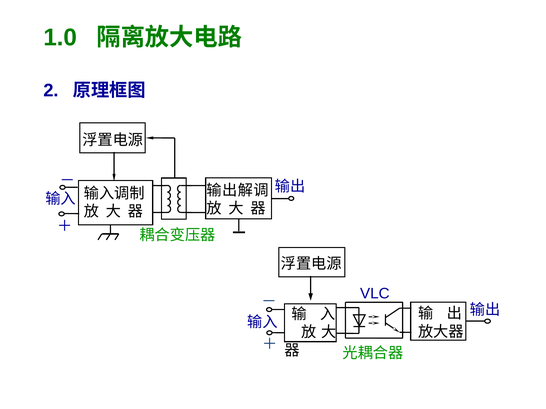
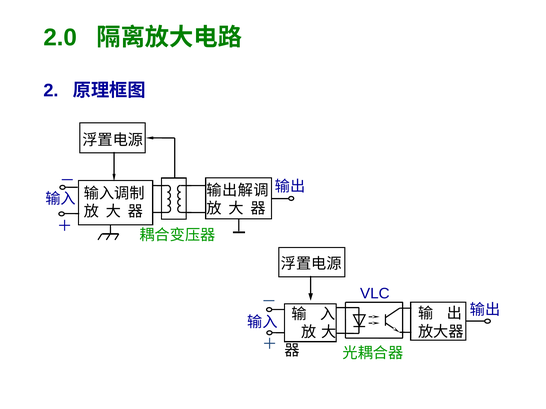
1.0: 1.0 -> 2.0
